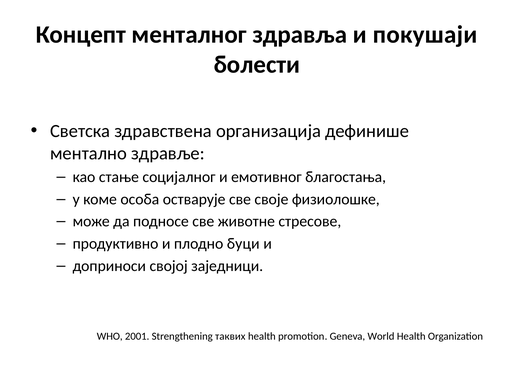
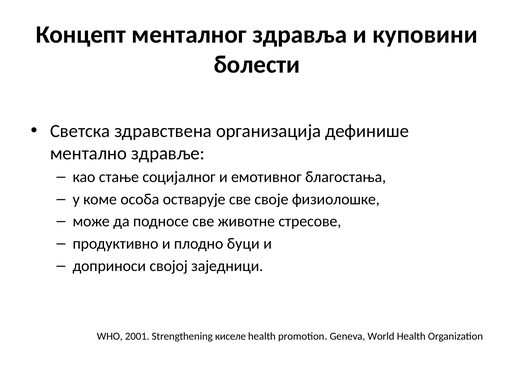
покушаји: покушаји -> куповини
таквих: таквих -> киселе
